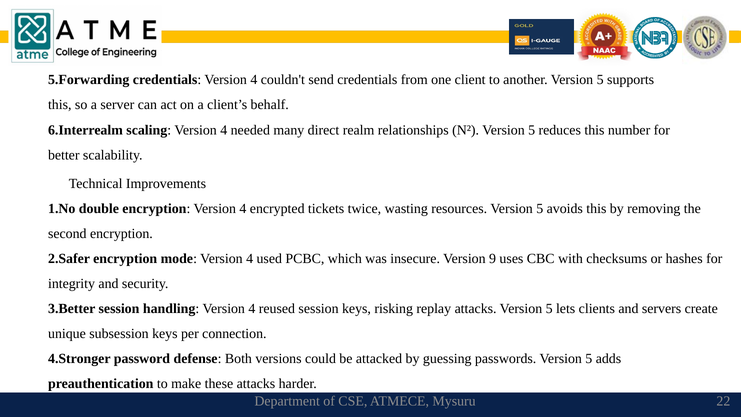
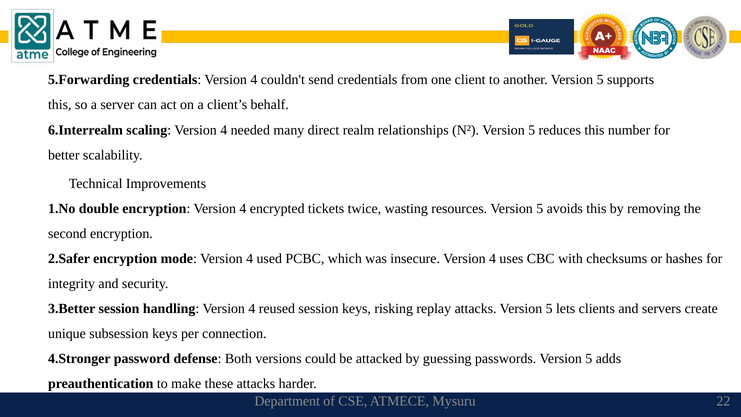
insecure Version 9: 9 -> 4
